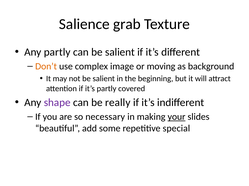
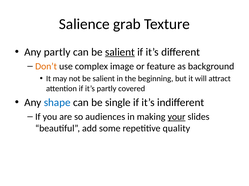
salient at (120, 52) underline: none -> present
moving: moving -> feature
shape colour: purple -> blue
really: really -> single
necessary: necessary -> audiences
special: special -> quality
